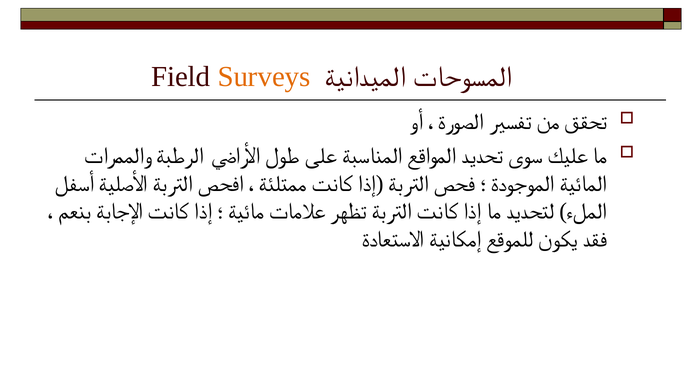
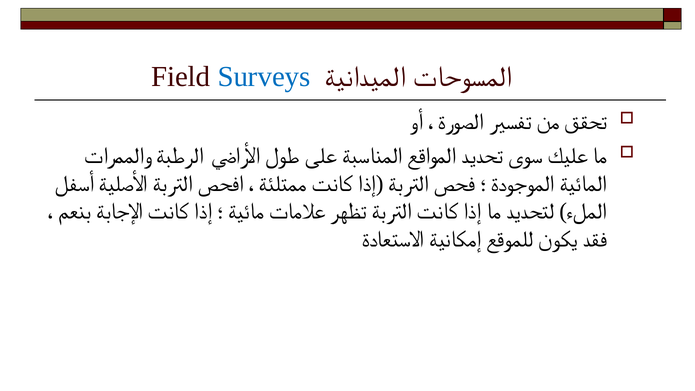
Surveys colour: orange -> blue
